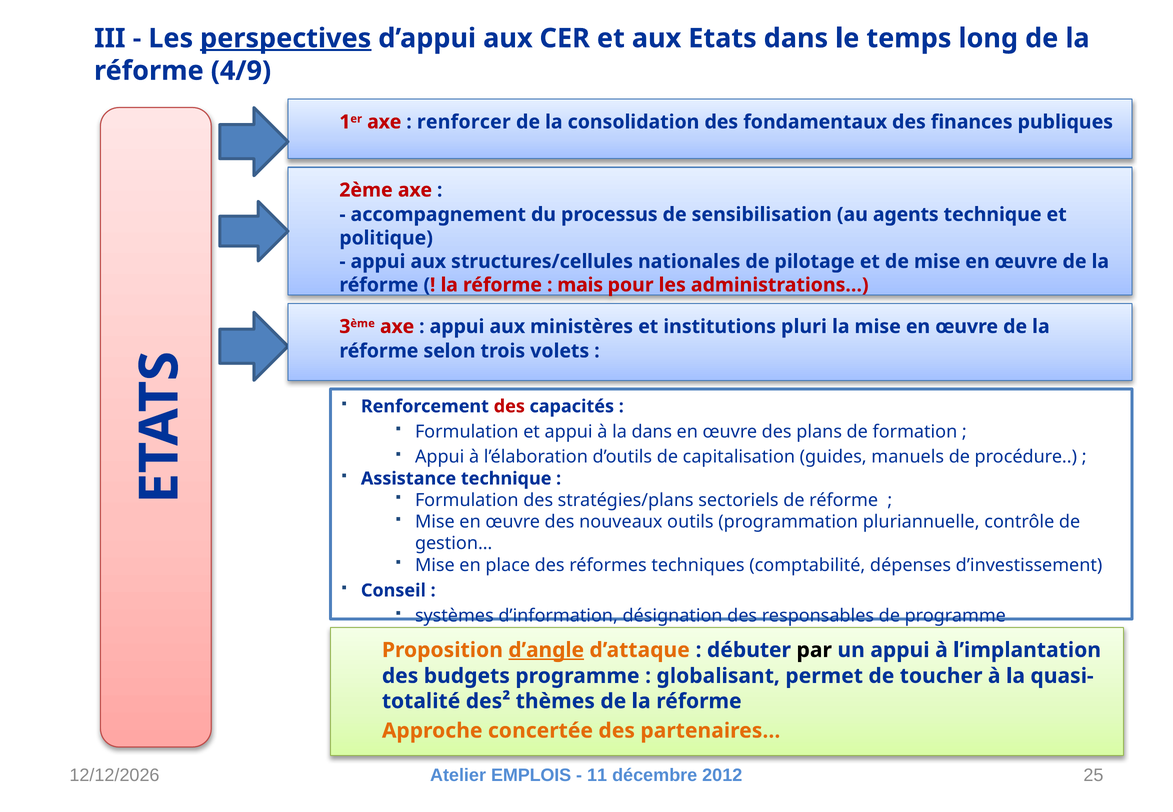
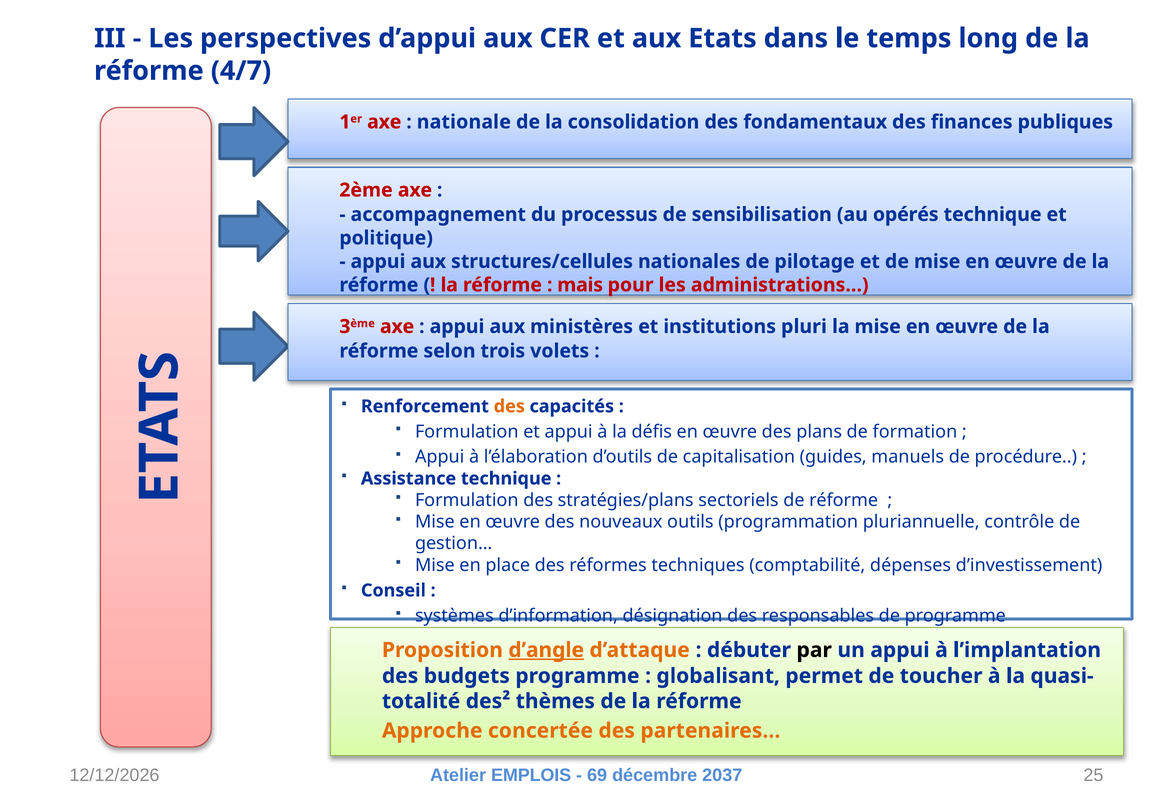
perspectives underline: present -> none
4/9: 4/9 -> 4/7
renforcer: renforcer -> nationale
agents: agents -> opérés
des at (509, 406) colour: red -> orange
la dans: dans -> défis
11: 11 -> 69
2012: 2012 -> 2037
